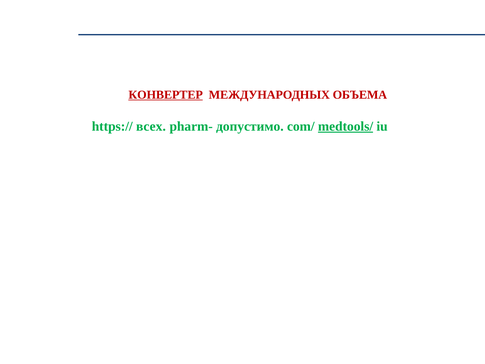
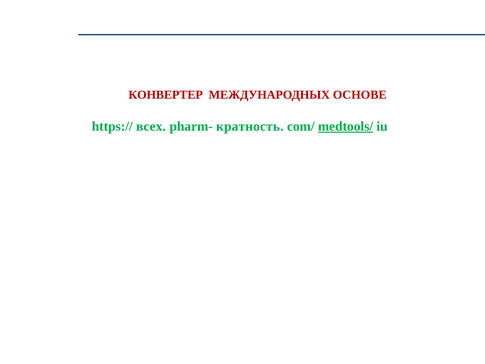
КОНВЕРТЕР underline: present -> none
ОБЪЕМА: ОБЪЕМА -> ОСНОВЕ
допустимо: допустимо -> кратность
